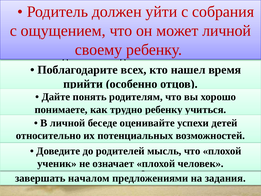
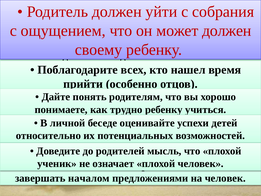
личной at (227, 31): личной -> должен
на задания: задания -> человек
